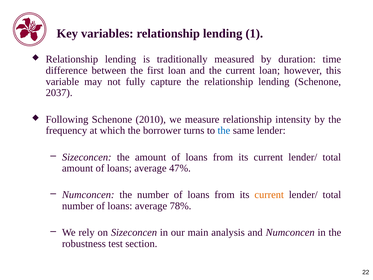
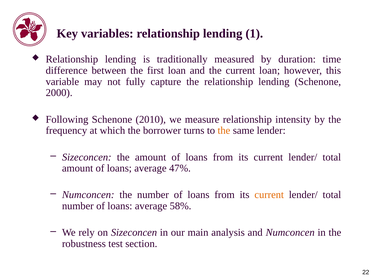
2037: 2037 -> 2000
the at (224, 130) colour: blue -> orange
78%: 78% -> 58%
